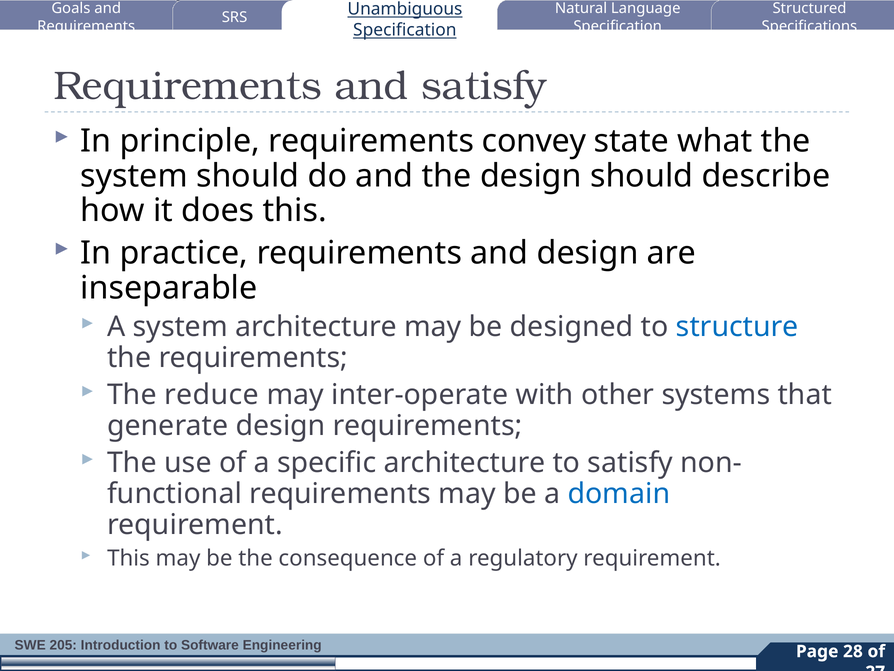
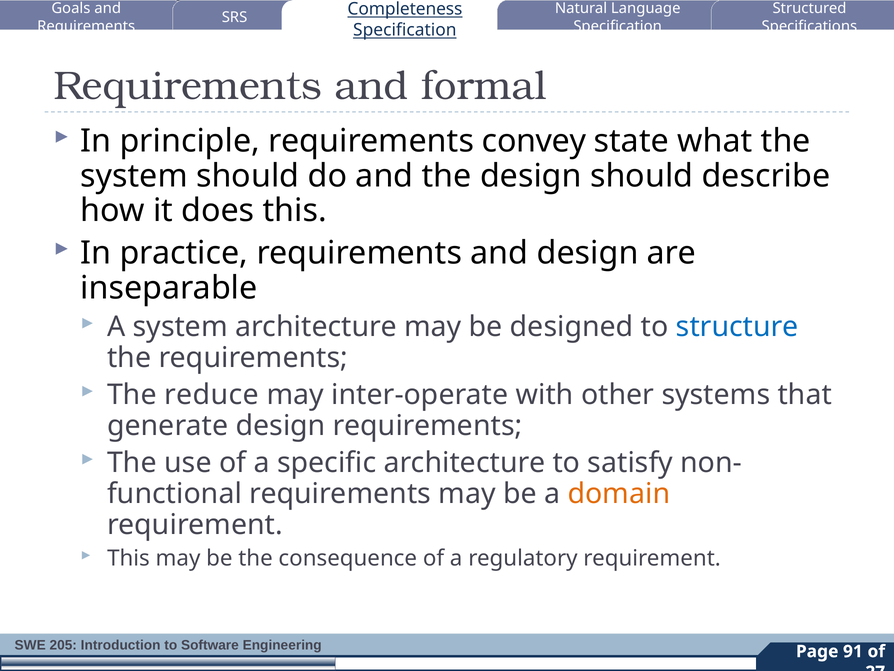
Unambiguous: Unambiguous -> Completeness
and satisfy: satisfy -> formal
domain colour: blue -> orange
28: 28 -> 91
